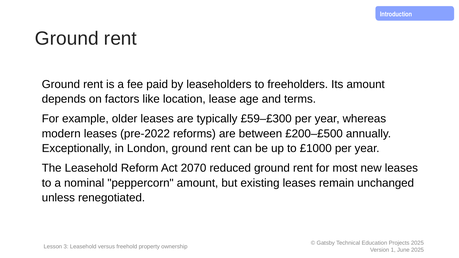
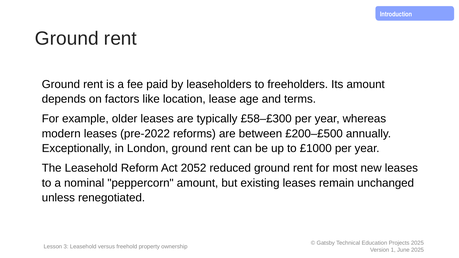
£59–£300: £59–£300 -> £58–£300
2070: 2070 -> 2052
